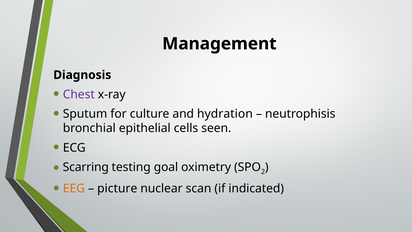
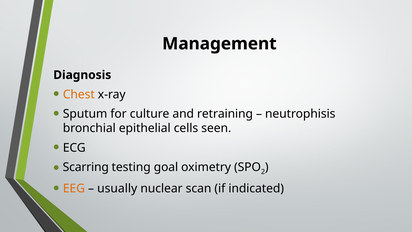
Chest colour: purple -> orange
hydration: hydration -> retraining
picture: picture -> usually
